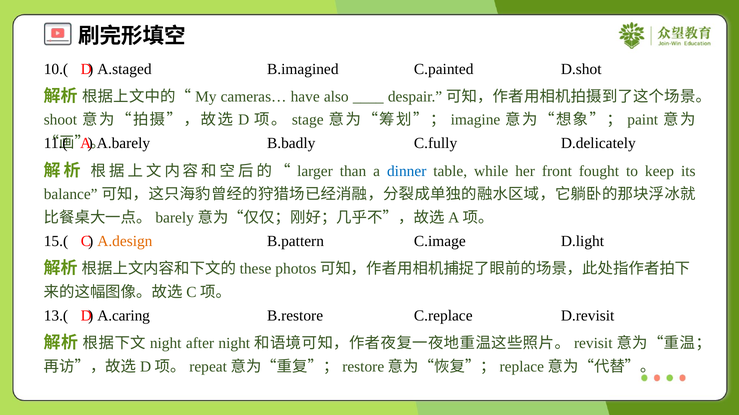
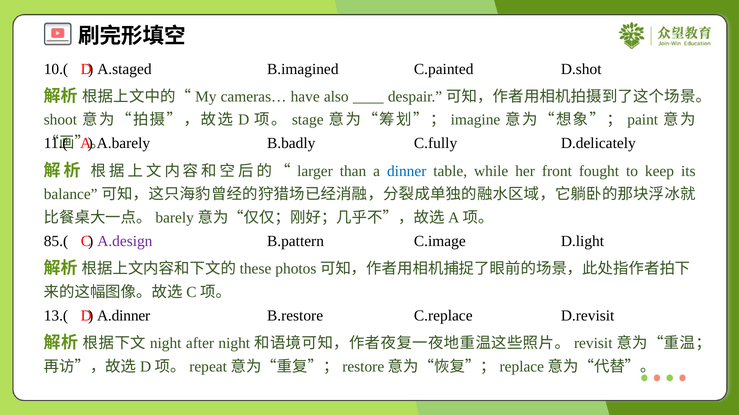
15.(: 15.( -> 85.(
A.design colour: orange -> purple
A.caring: A.caring -> A.dinner
